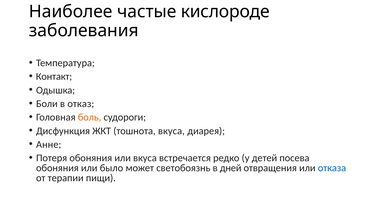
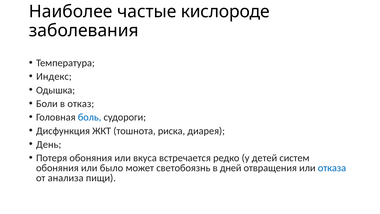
Контакт: Контакт -> Индекс
боль colour: orange -> blue
тошнота вкуса: вкуса -> риска
Анне: Анне -> День
посева: посева -> систем
терапии: терапии -> анализа
